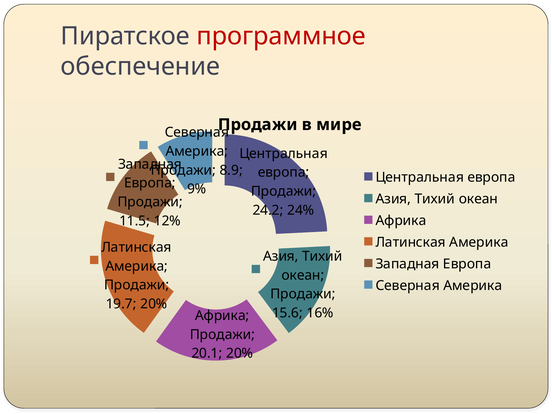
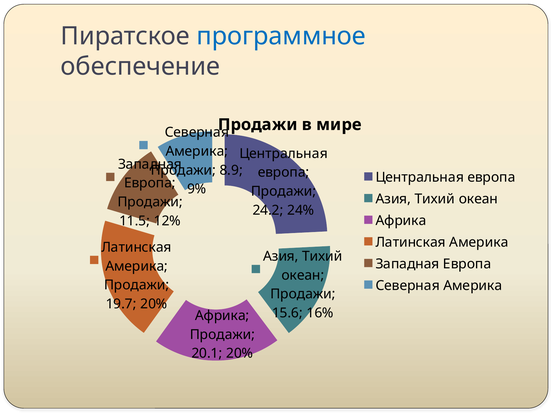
программное colour: red -> blue
